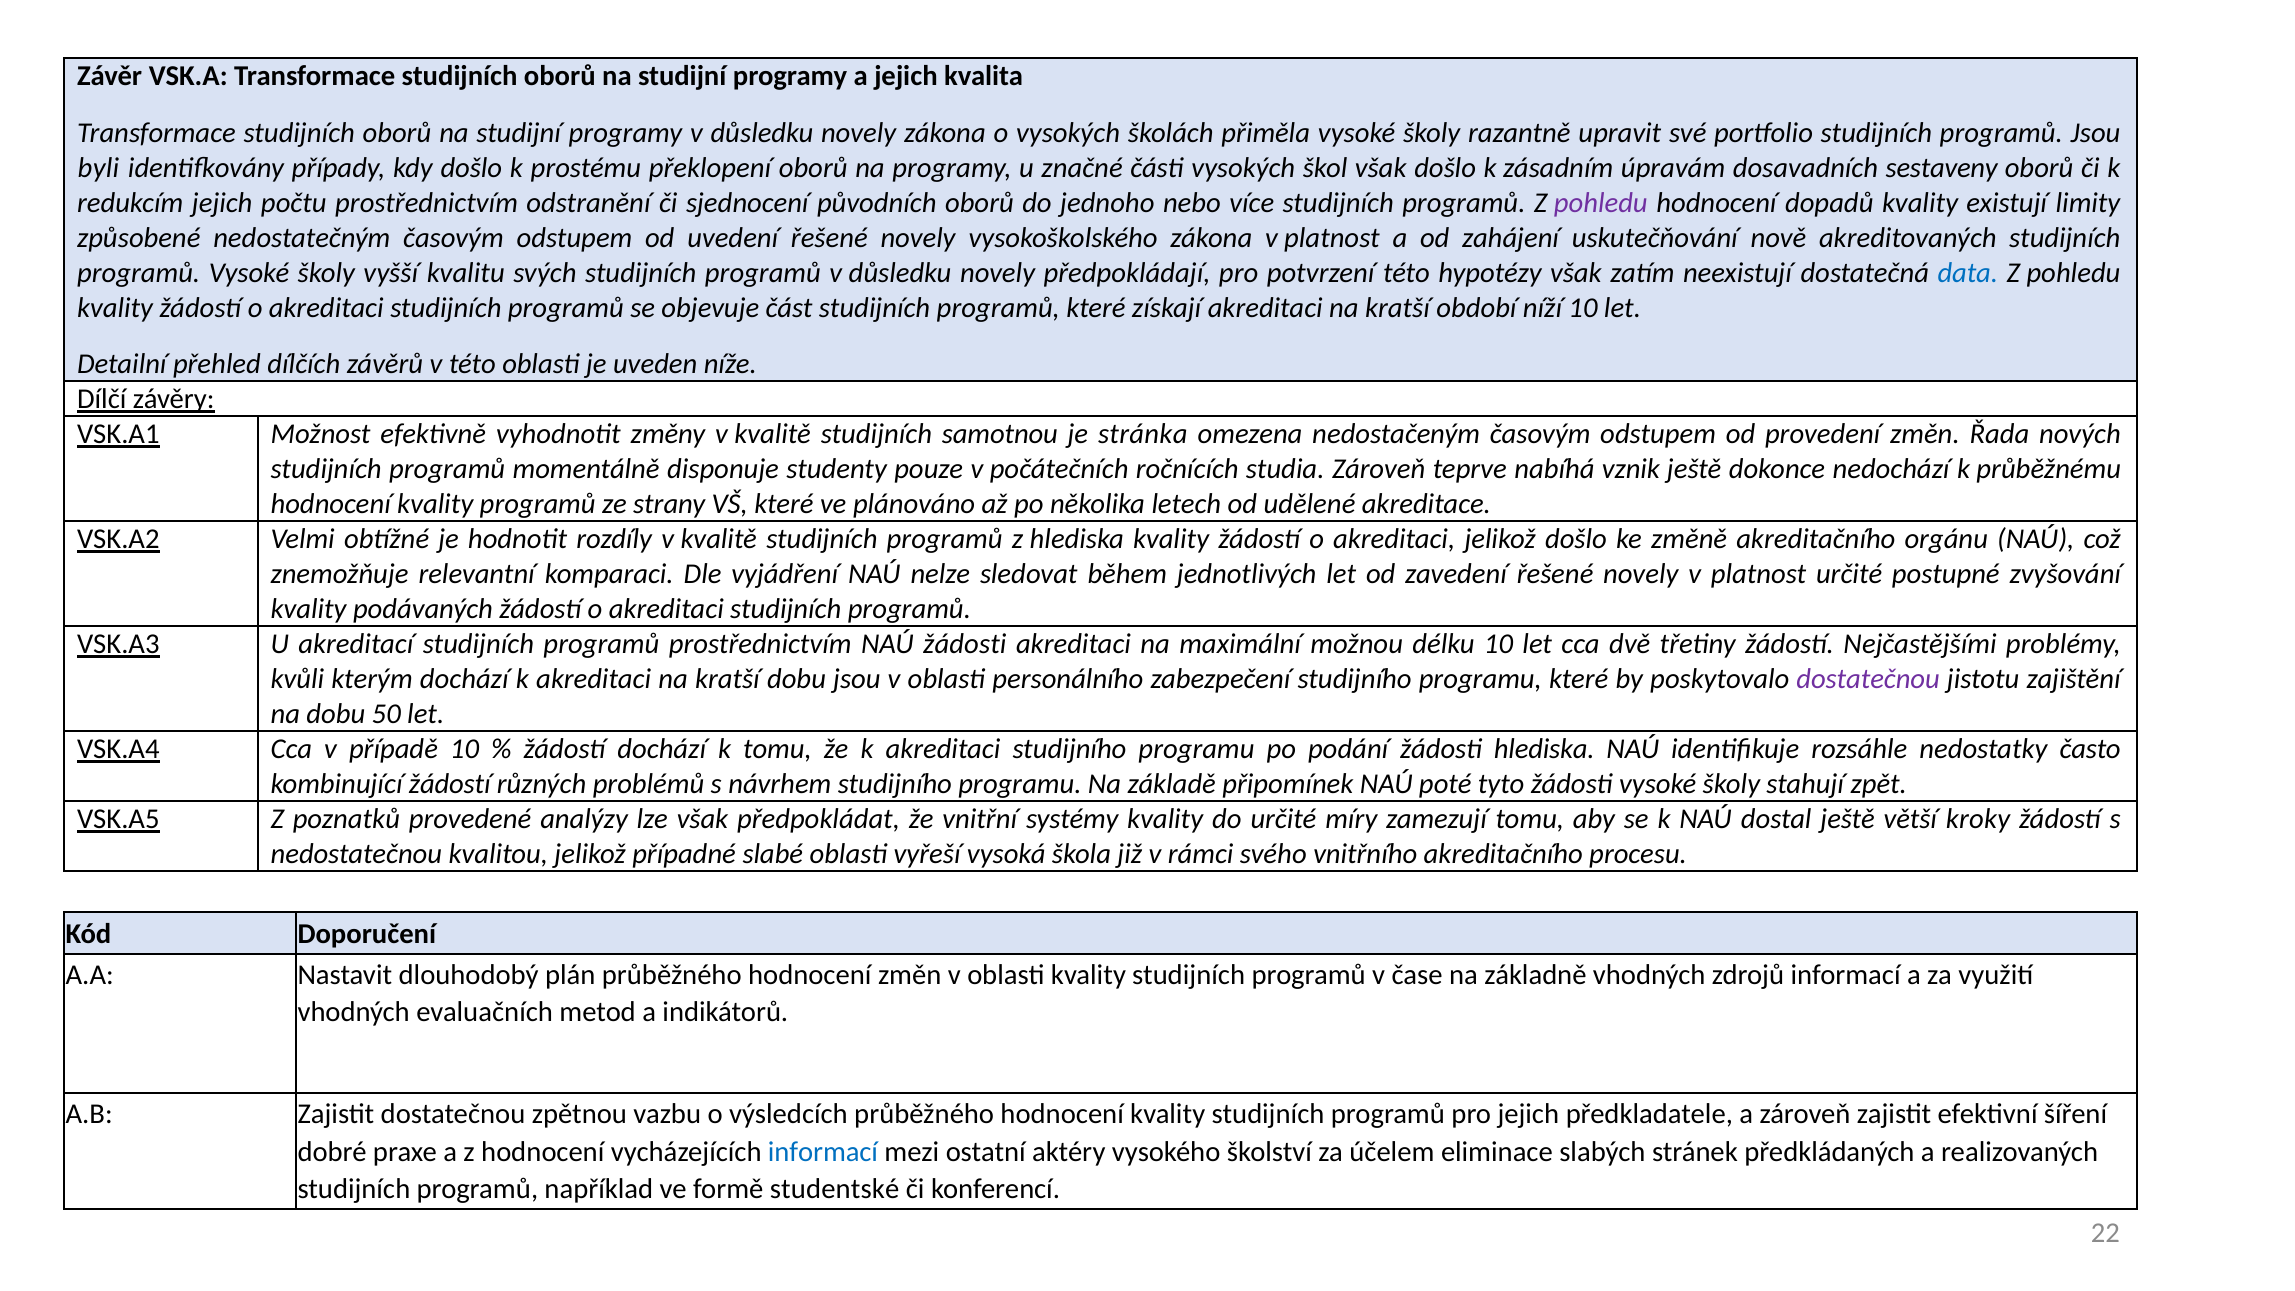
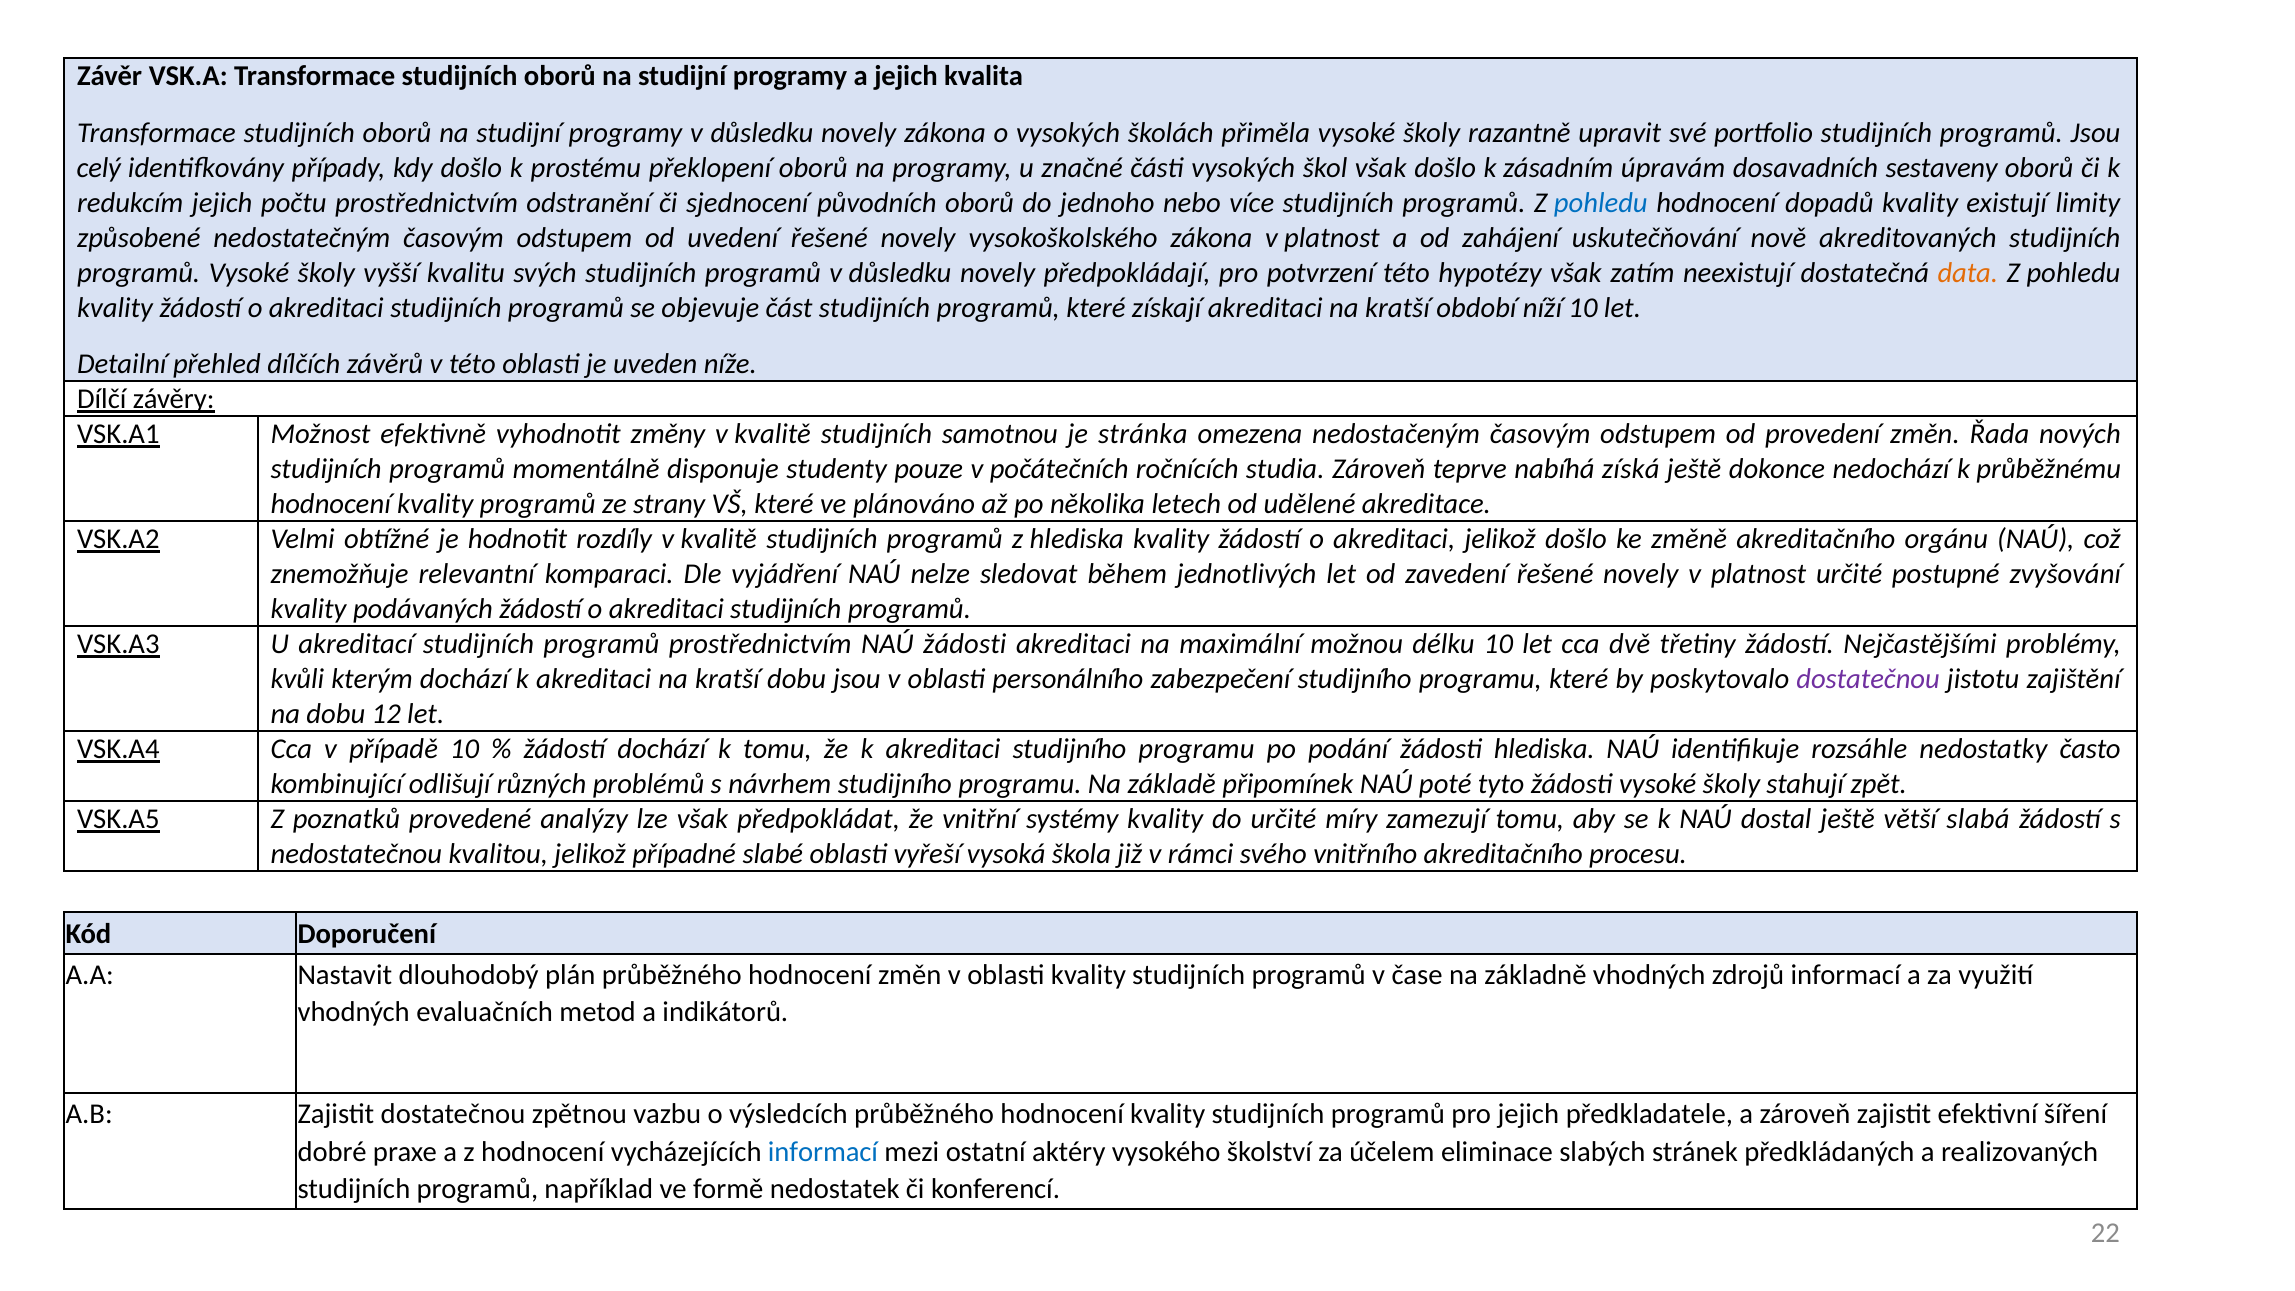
byli: byli -> celý
pohledu at (1601, 203) colour: purple -> blue
data colour: blue -> orange
vznik: vznik -> získá
50: 50 -> 12
kombinující žádostí: žádostí -> odlišují
kroky: kroky -> slabá
studentské: studentské -> nedostatek
